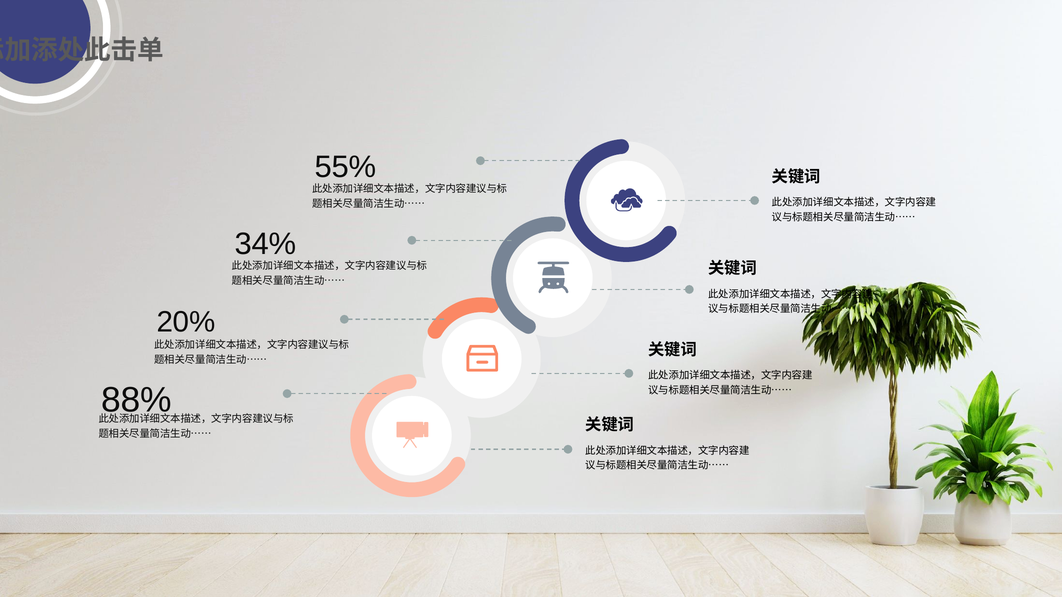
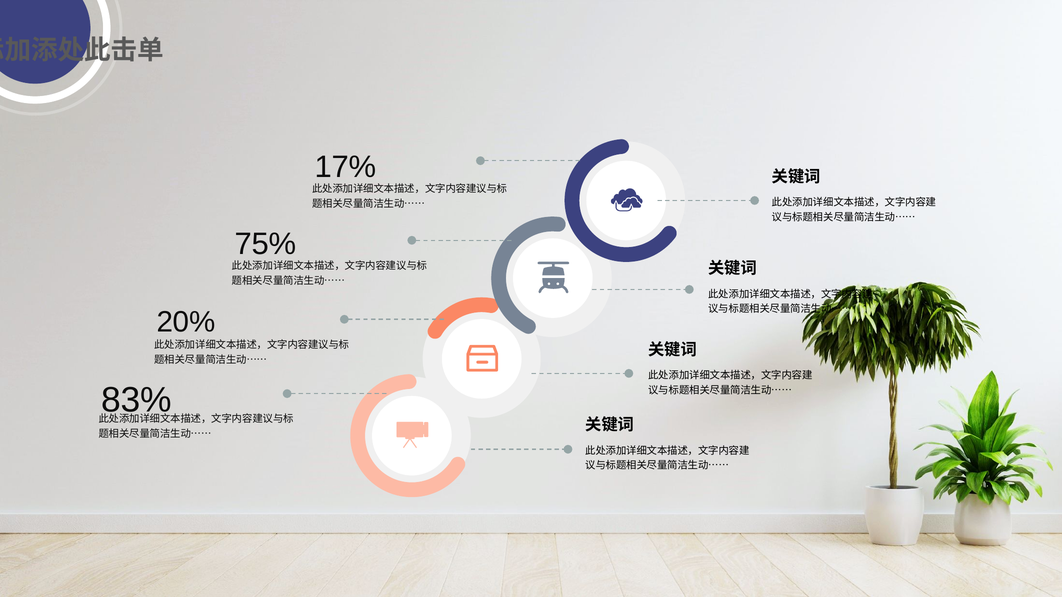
55%: 55% -> 17%
34%: 34% -> 75%
88%: 88% -> 83%
